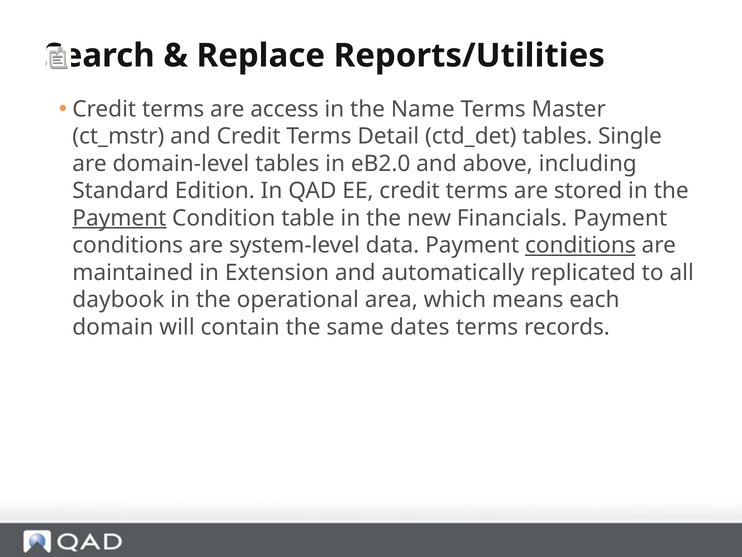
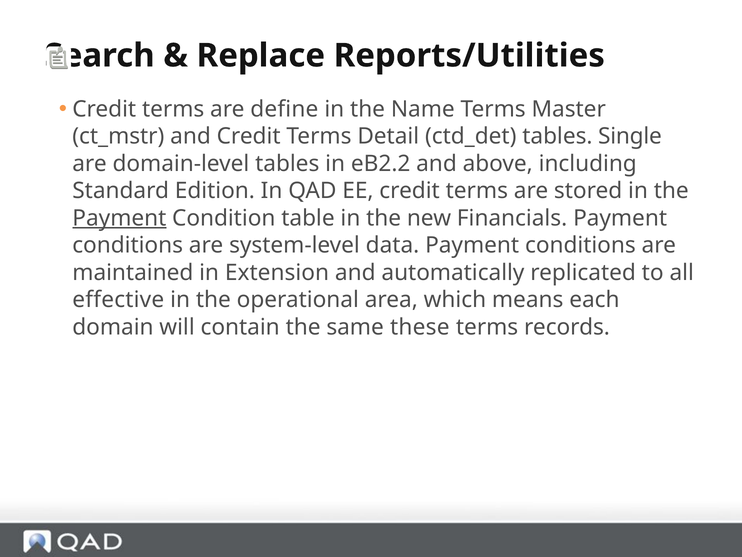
access: access -> define
eB2.0: eB2.0 -> eB2.2
conditions at (580, 245) underline: present -> none
daybook: daybook -> effective
dates: dates -> these
